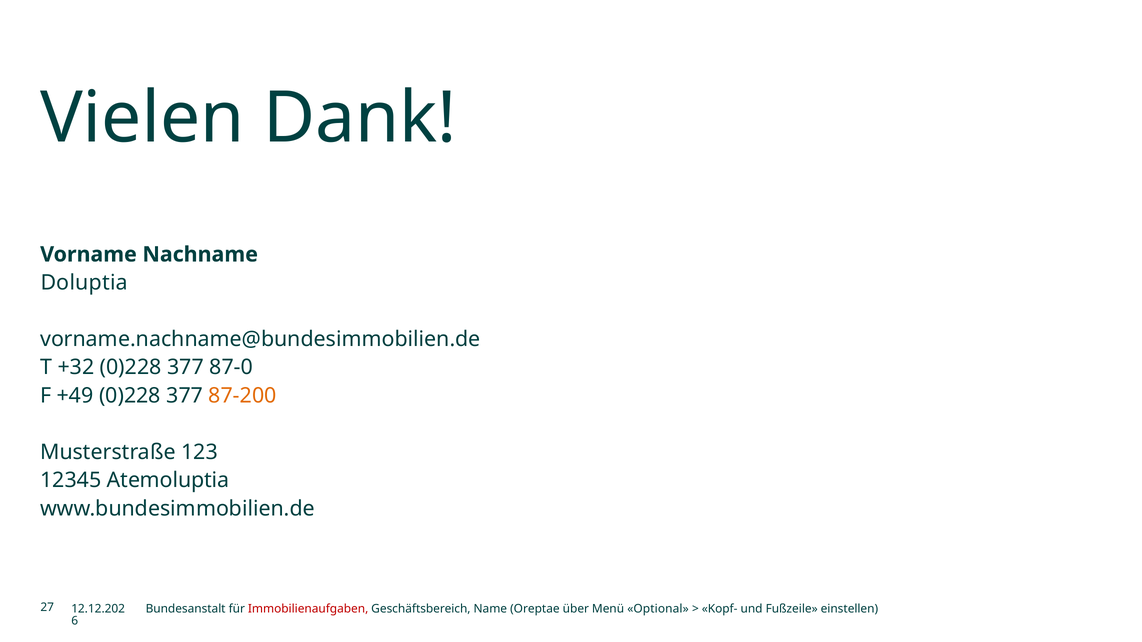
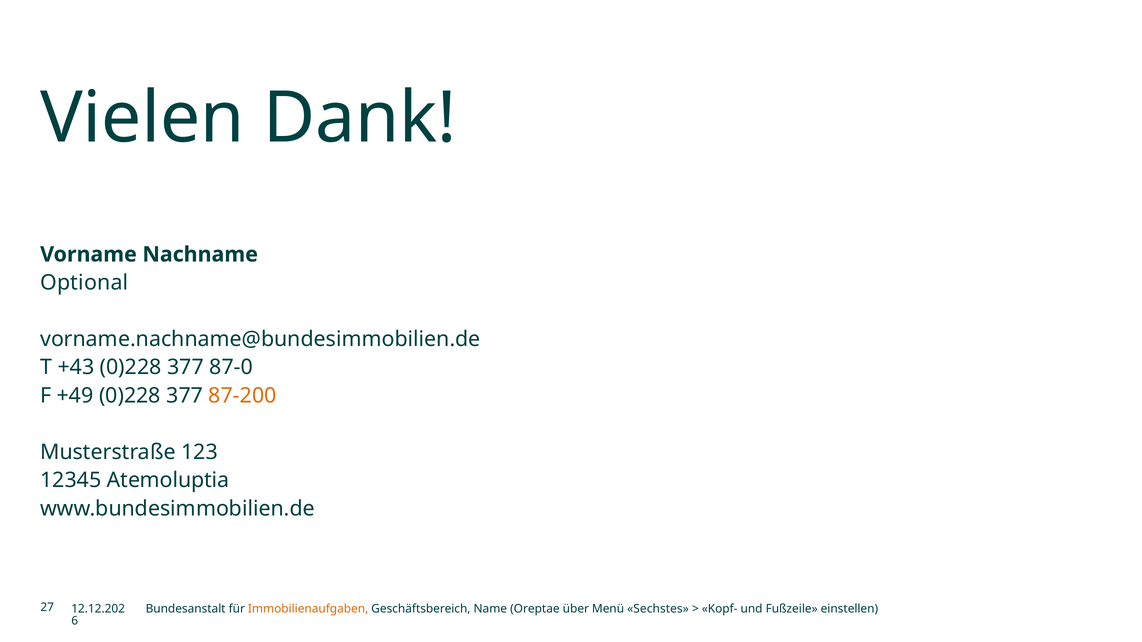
Doluptia: Doluptia -> Optional
+32: +32 -> +43
Immobilienaufgaben colour: red -> orange
Optional: Optional -> Sechstes
